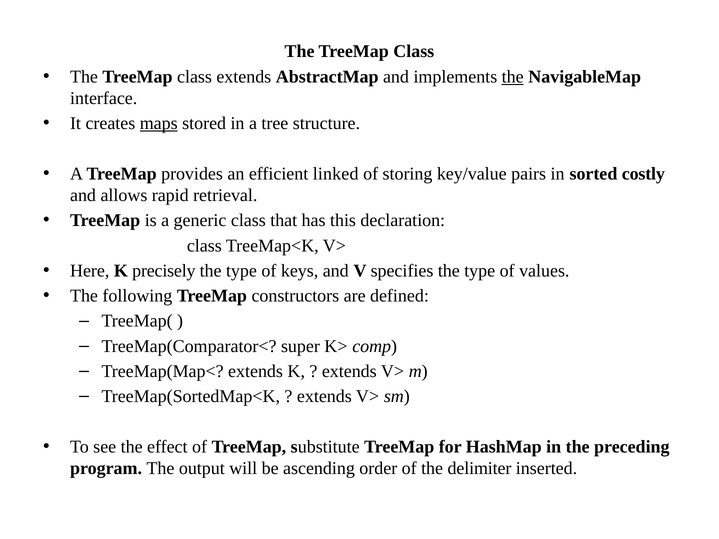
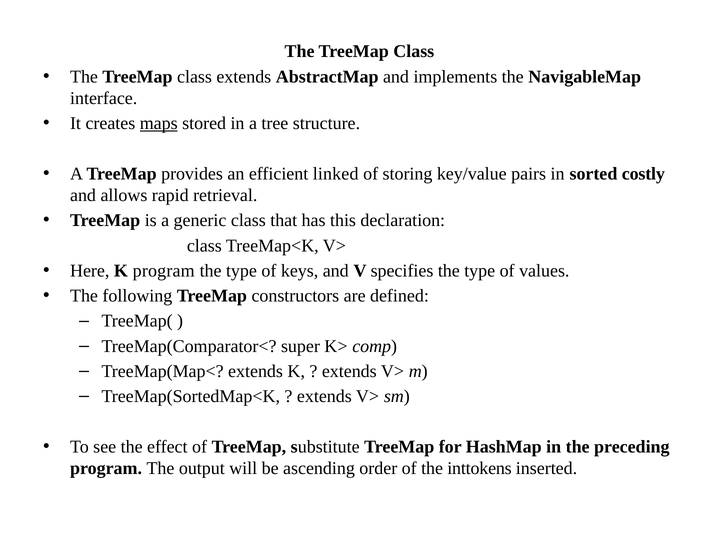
the at (513, 77) underline: present -> none
K precisely: precisely -> program
delimiter: delimiter -> inttokens
